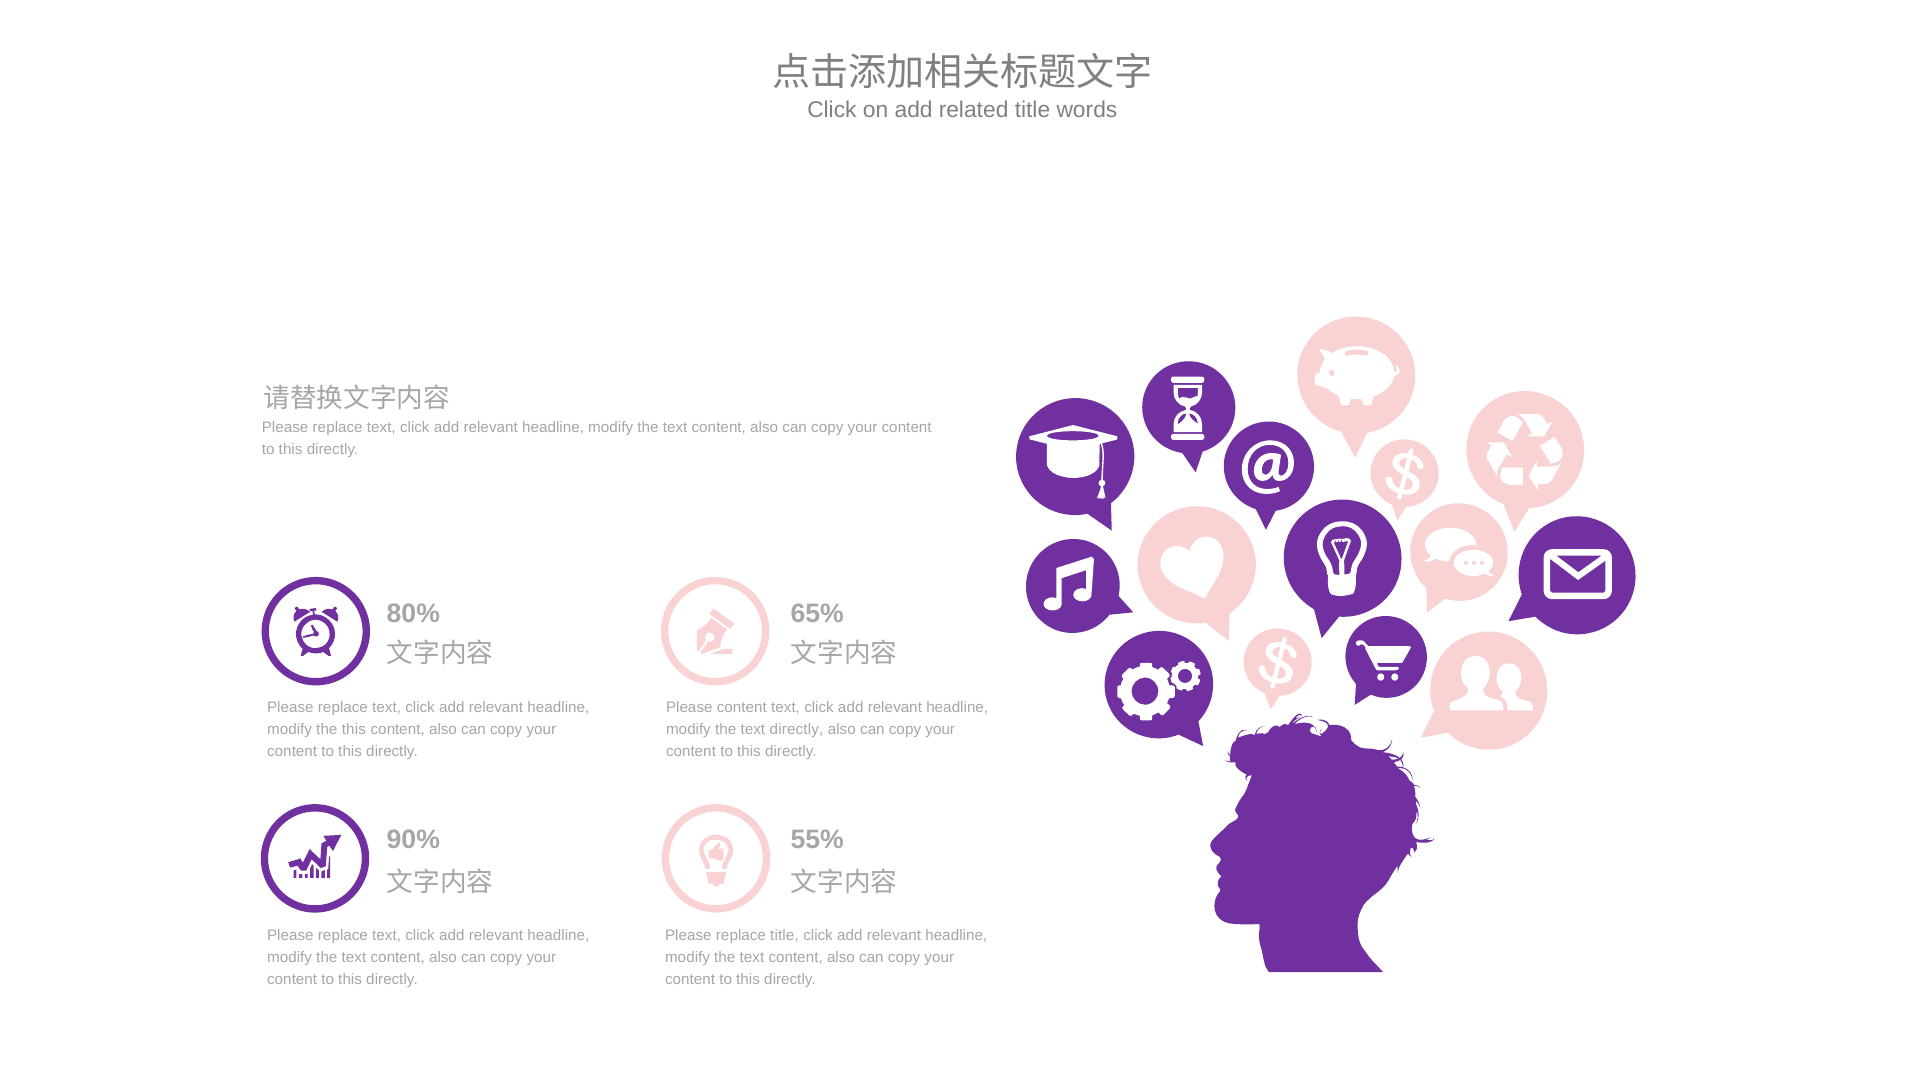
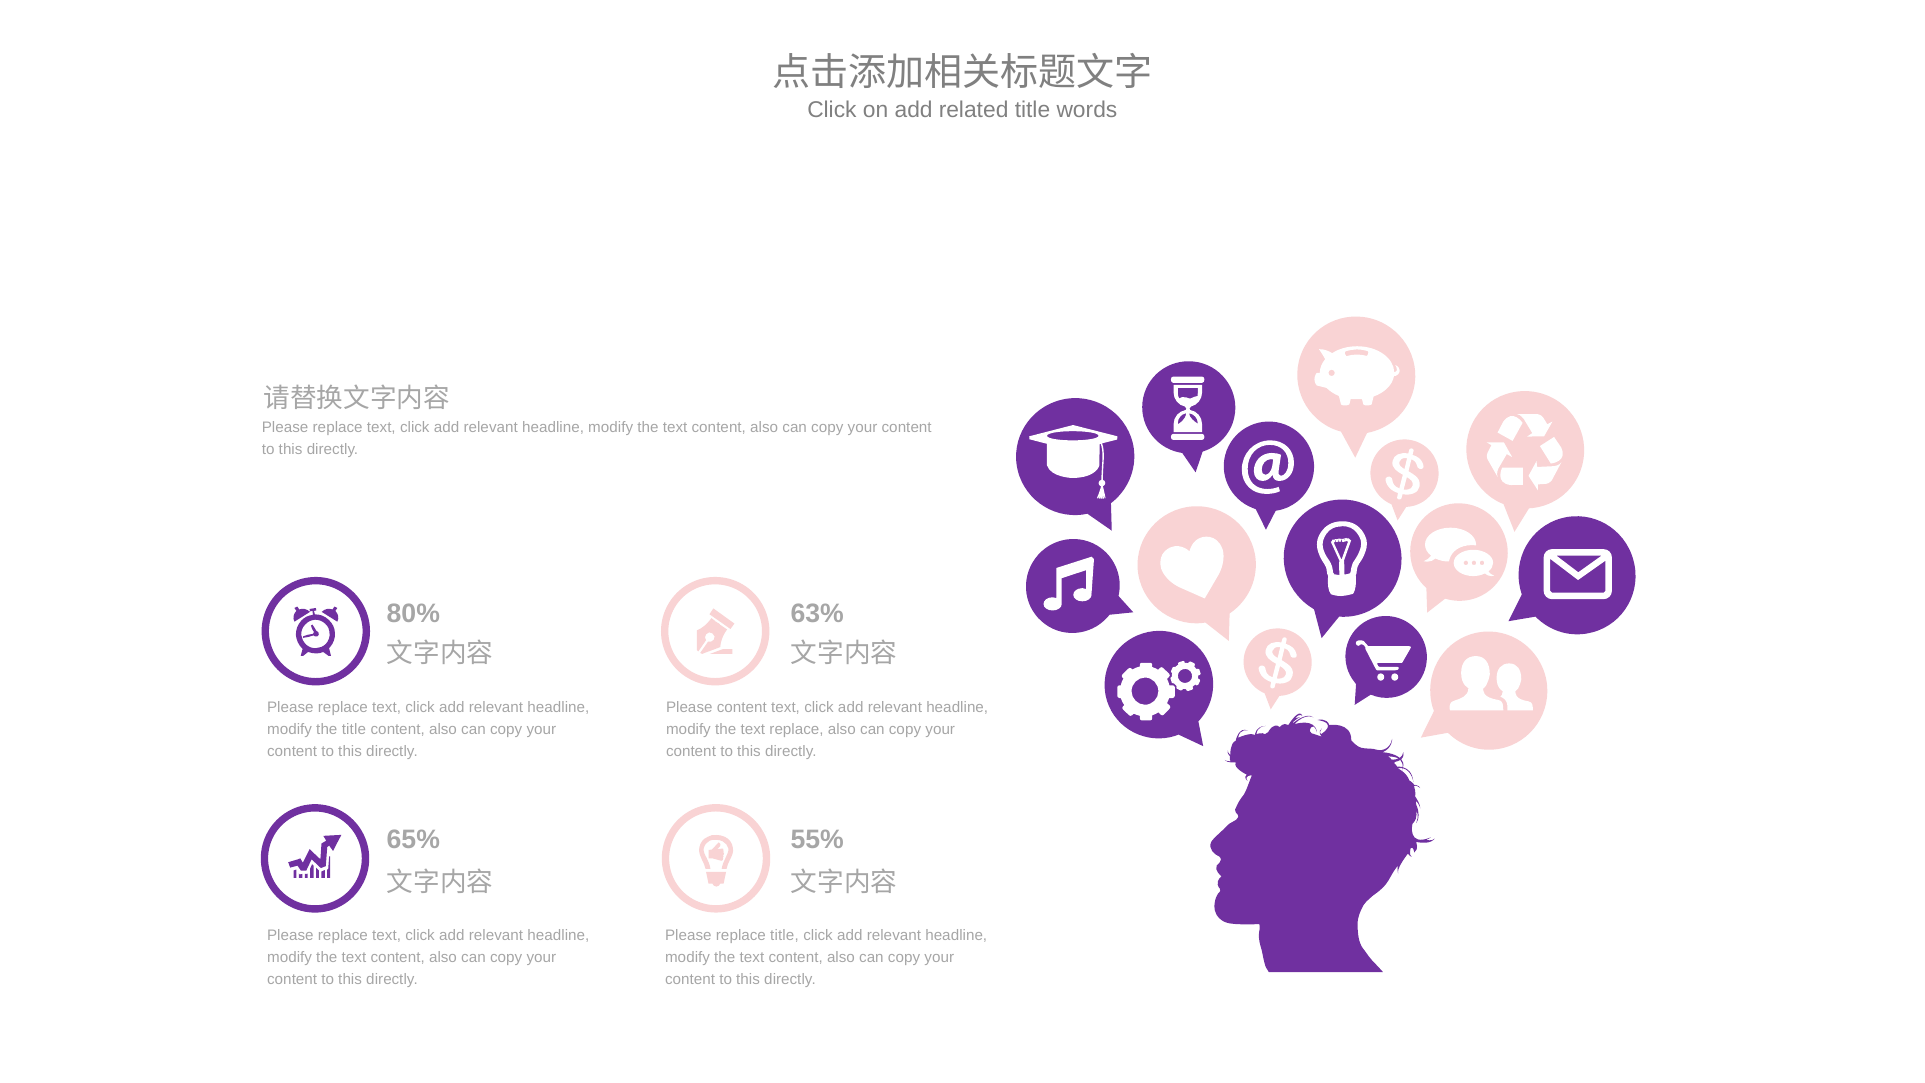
65%: 65% -> 63%
the this: this -> title
text directly: directly -> replace
90%: 90% -> 65%
